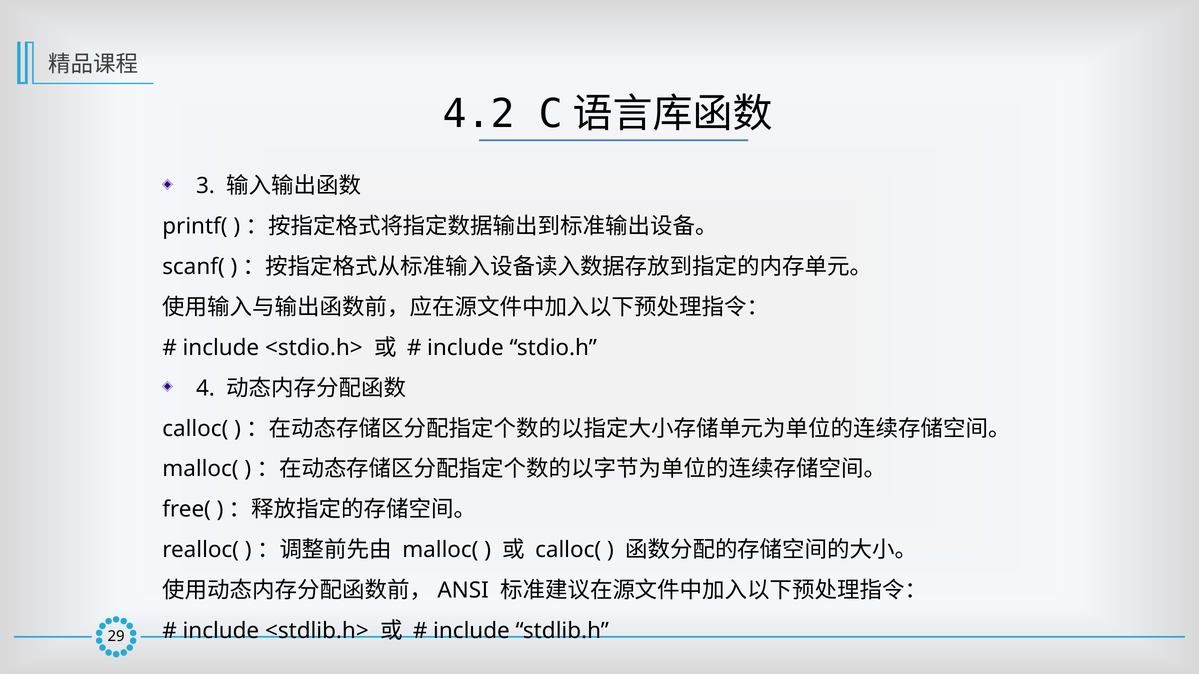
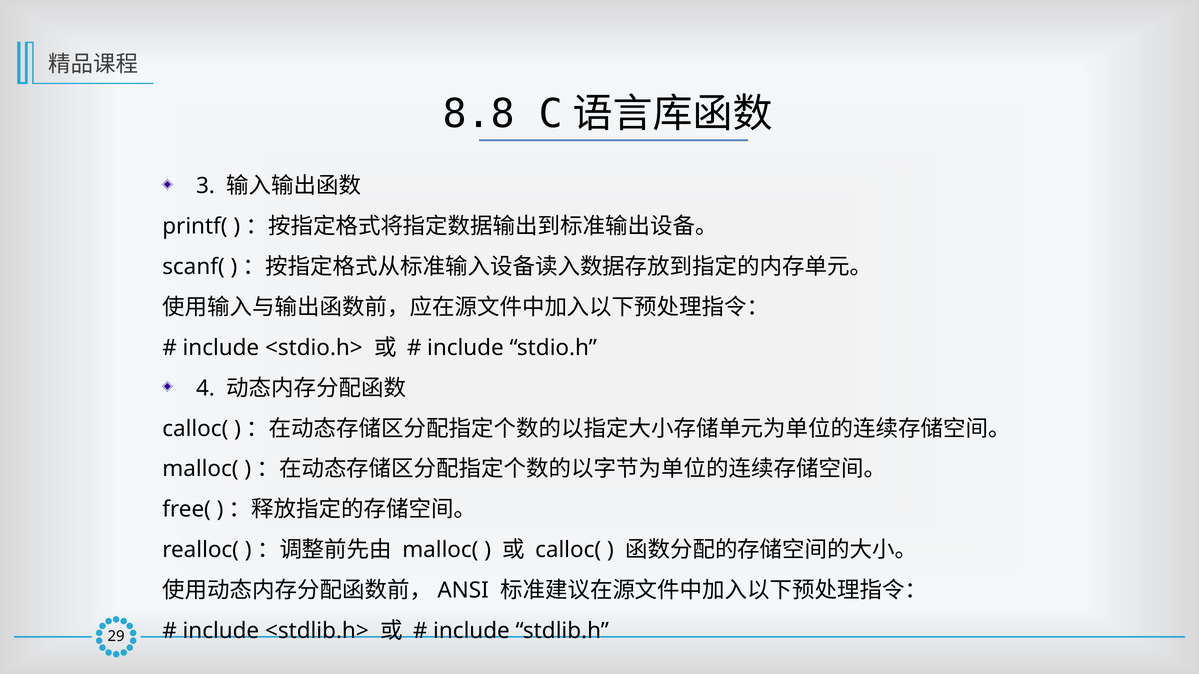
4.2: 4.2 -> 8.8
